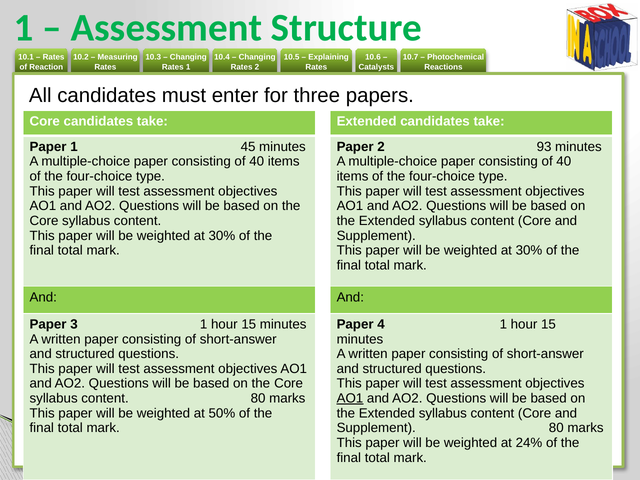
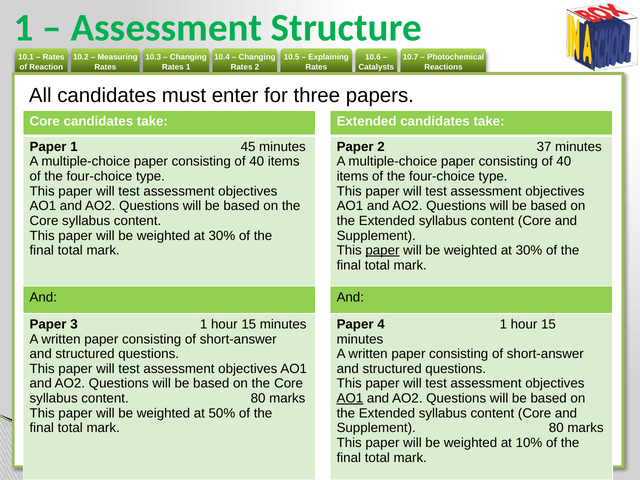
93: 93 -> 37
paper at (382, 250) underline: none -> present
24%: 24% -> 10%
